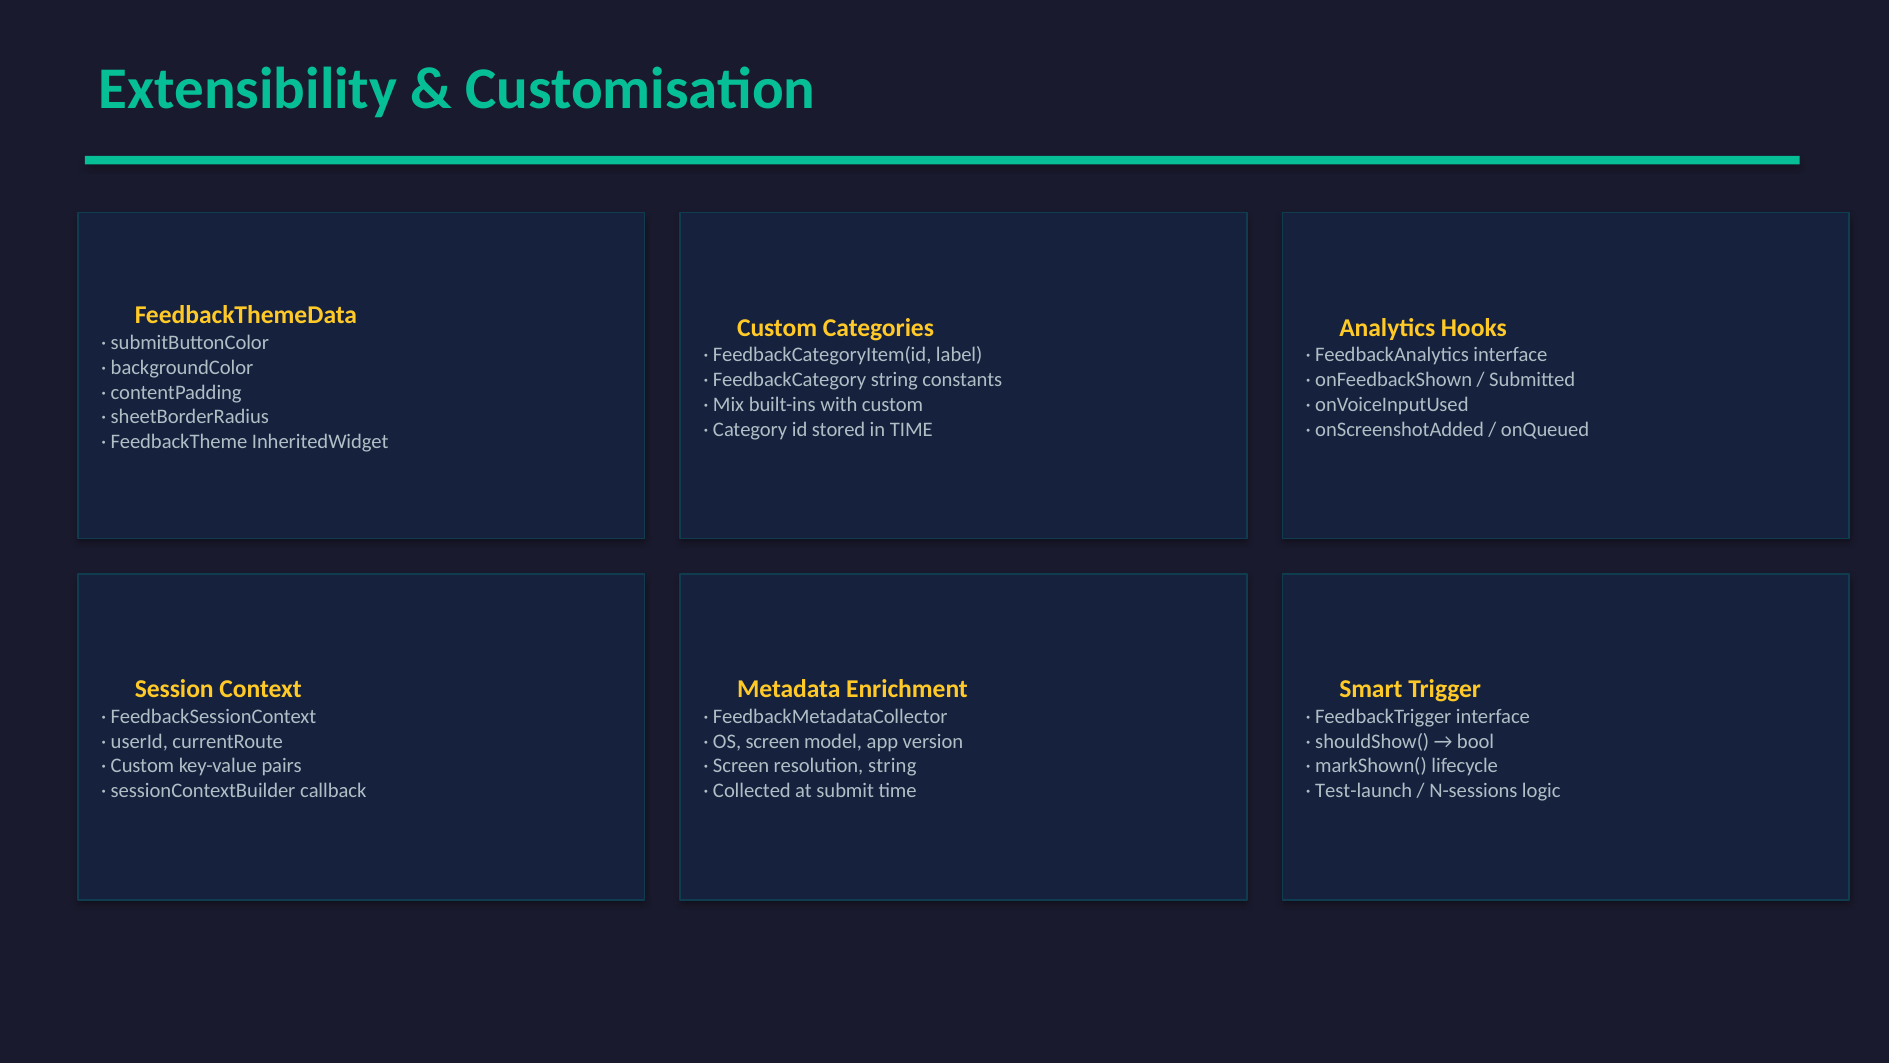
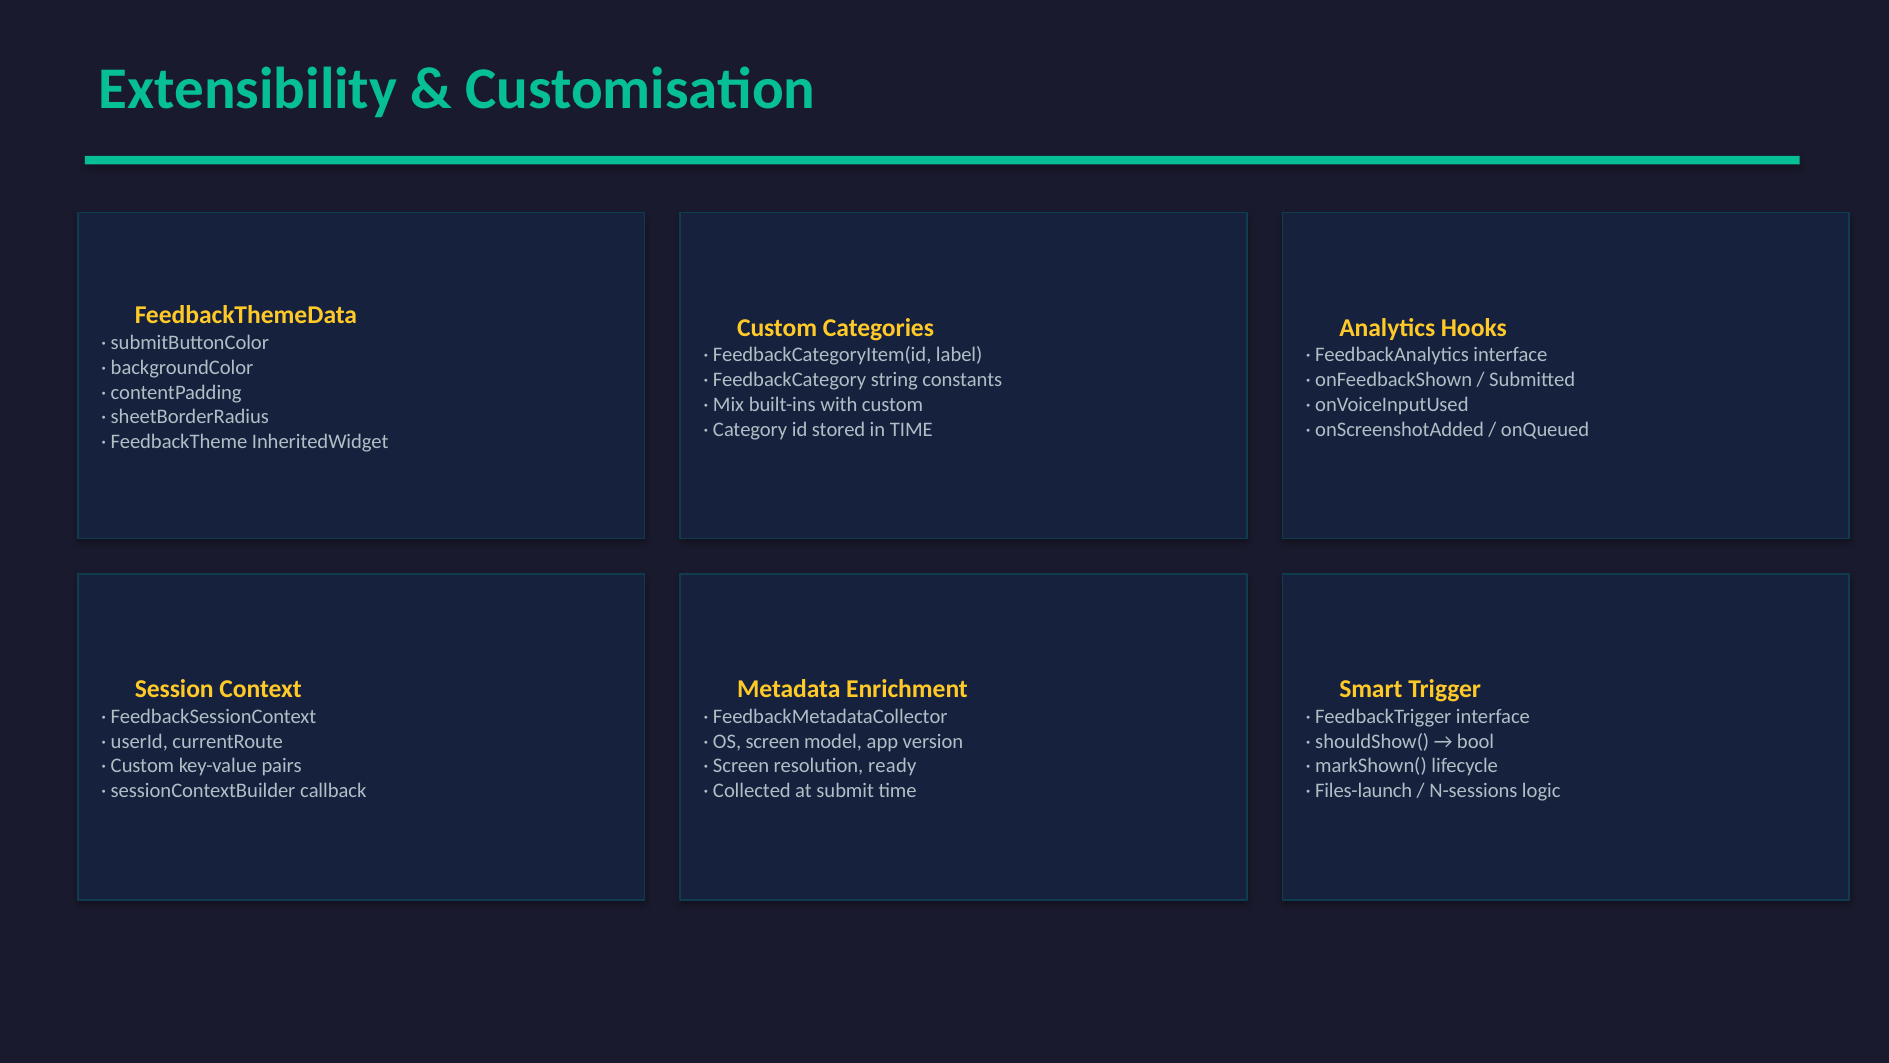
resolution string: string -> ready
Test-launch: Test-launch -> Files-launch
